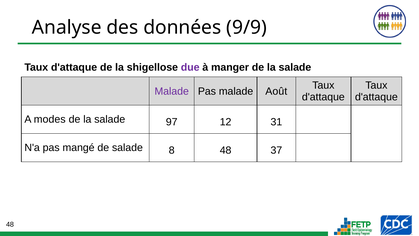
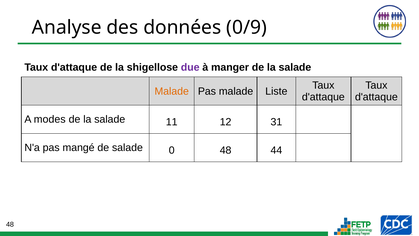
9/9: 9/9 -> 0/9
Malade at (172, 91) colour: purple -> orange
Août: Août -> Liste
97: 97 -> 11
8: 8 -> 0
37: 37 -> 44
